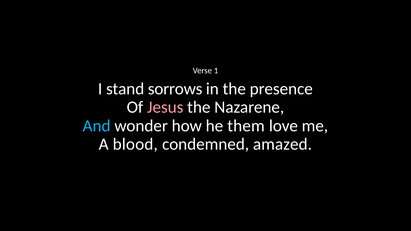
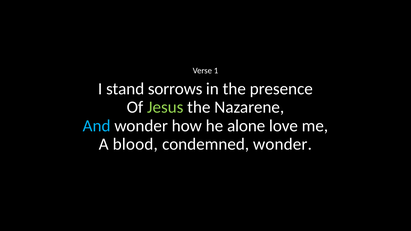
Jesus colour: pink -> light green
them: them -> alone
condemned amazed: amazed -> wonder
